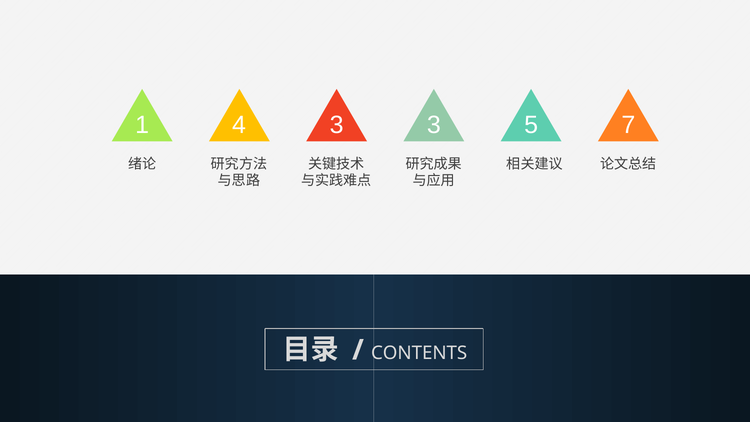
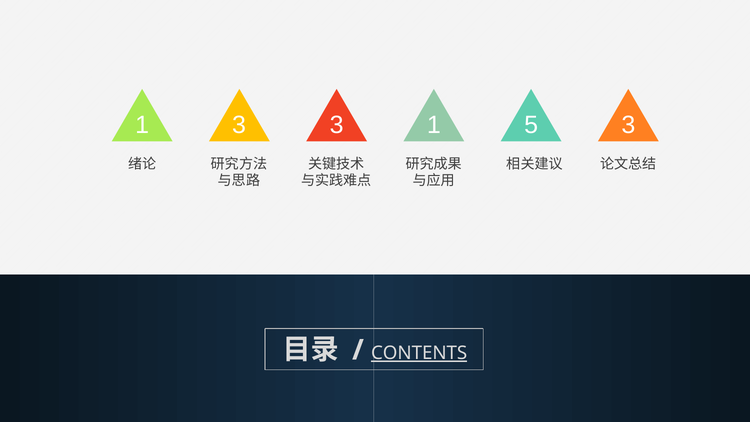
1 4: 4 -> 3
3 3: 3 -> 1
5 7: 7 -> 3
CONTENTS underline: none -> present
